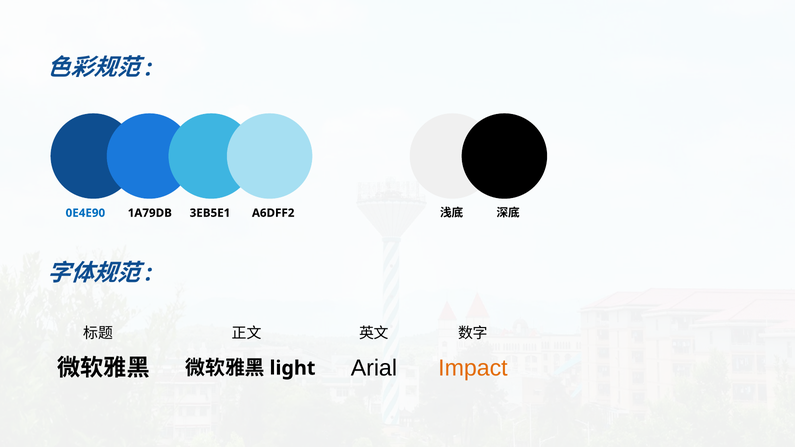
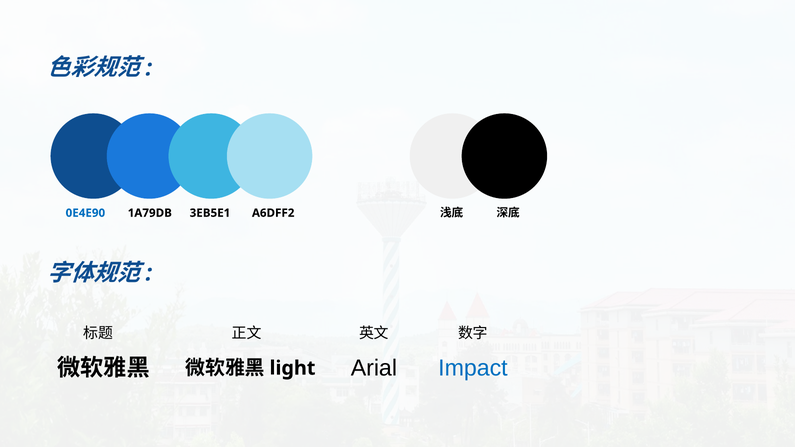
Impact colour: orange -> blue
